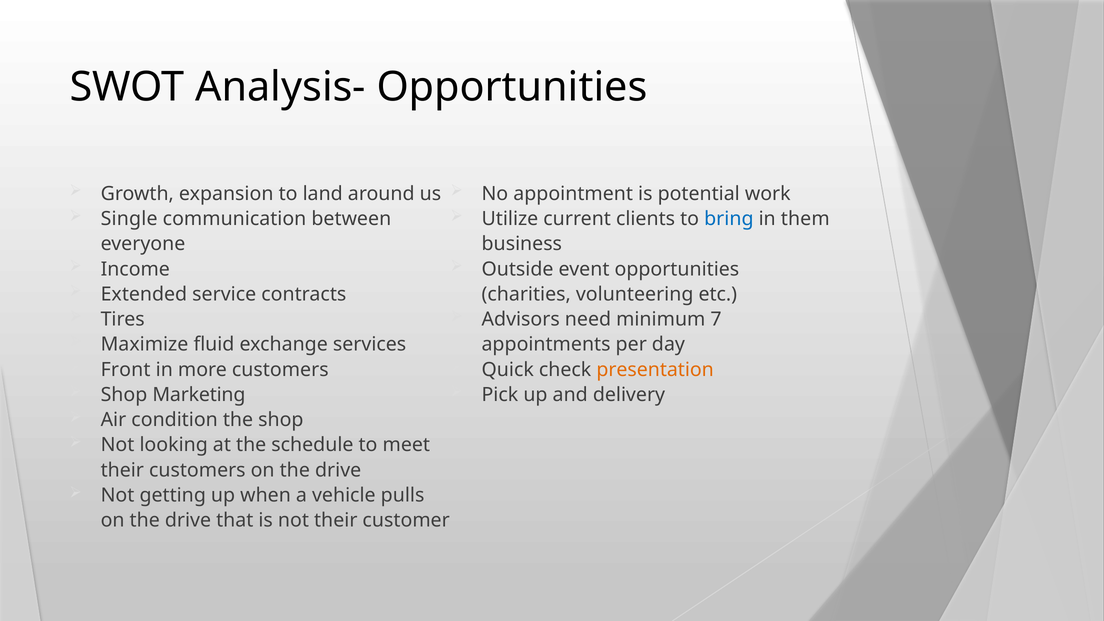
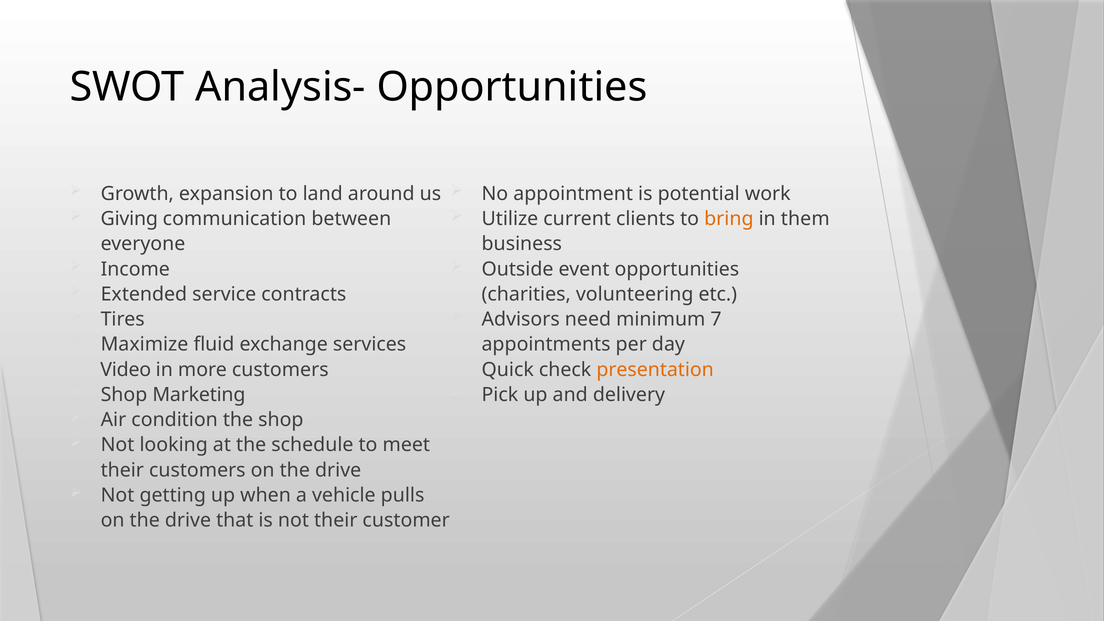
Single: Single -> Giving
bring colour: blue -> orange
Front: Front -> Video
